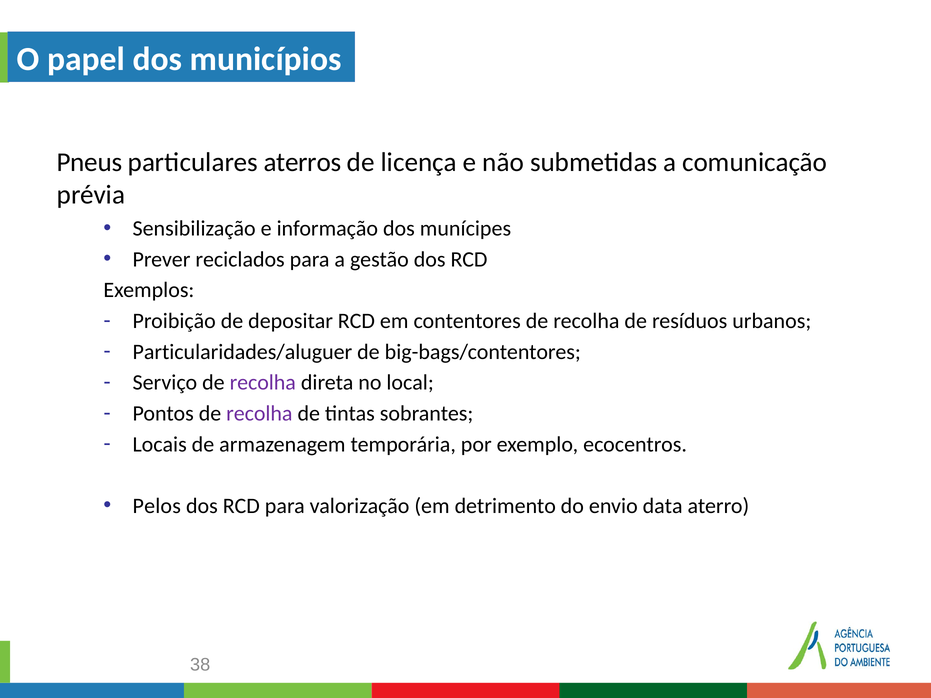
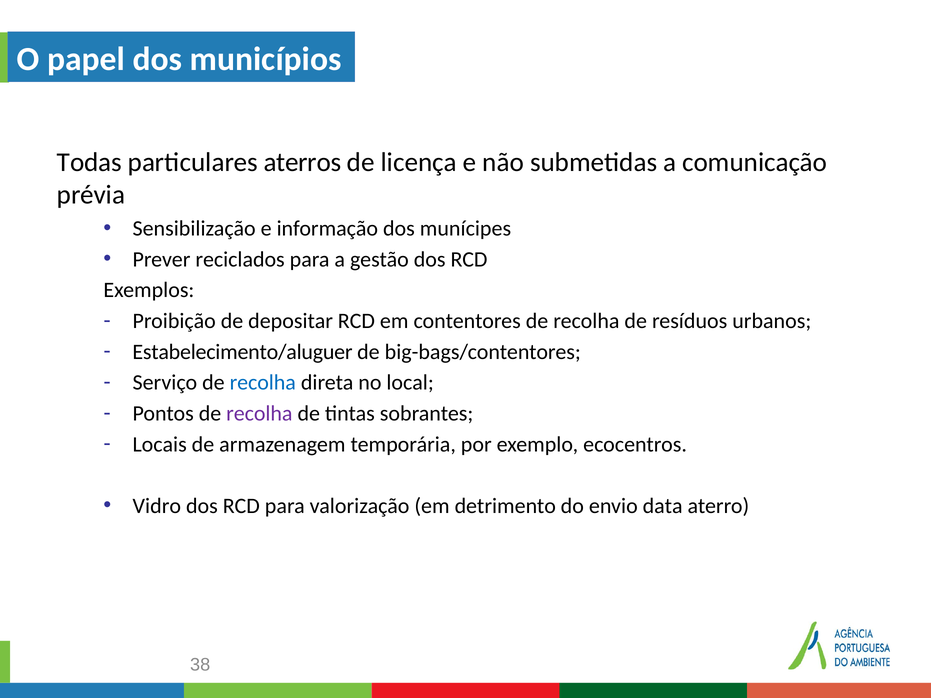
Pneus: Pneus -> Todas
Particularidades/aluguer: Particularidades/aluguer -> Estabelecimento/aluguer
recolha at (263, 383) colour: purple -> blue
Pelos: Pelos -> Vidro
